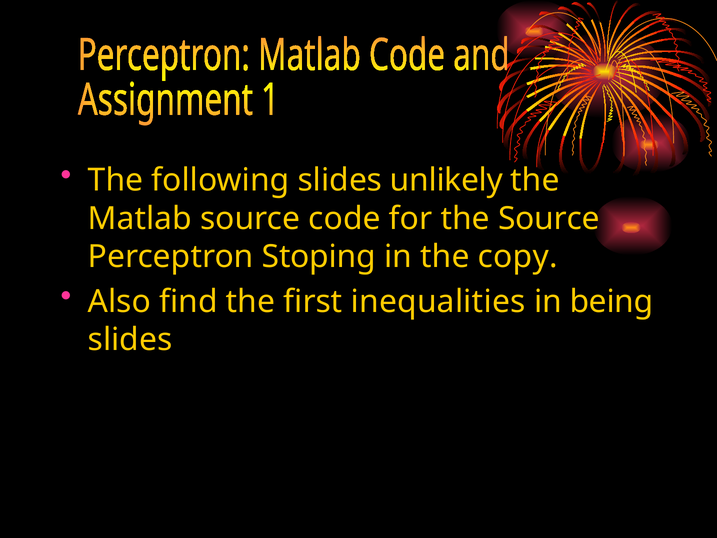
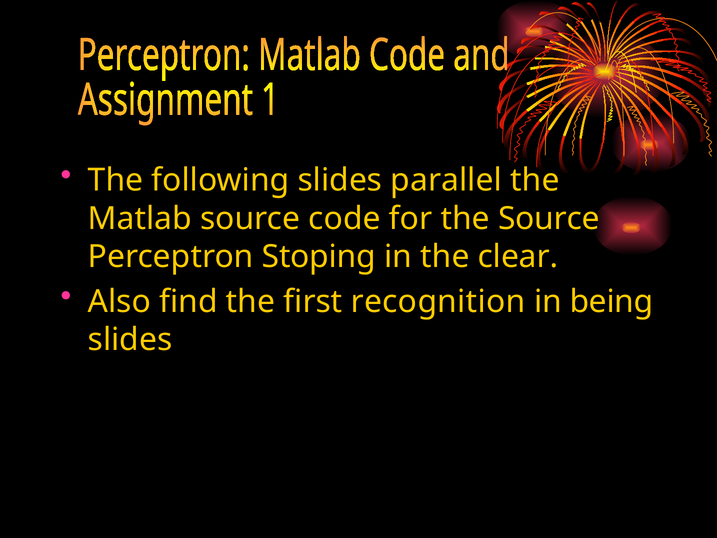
unlikely: unlikely -> parallel
copy: copy -> clear
inequalities: inequalities -> recognition
